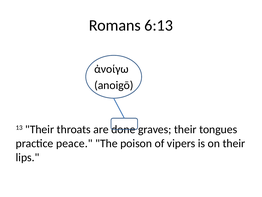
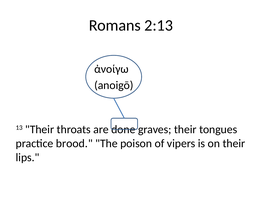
6:13: 6:13 -> 2:13
peace: peace -> brood
